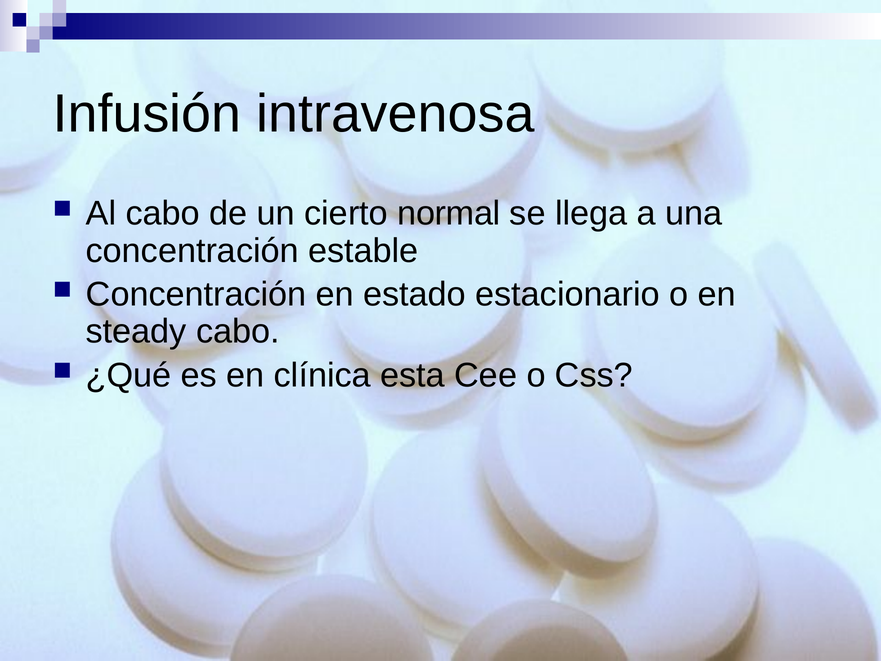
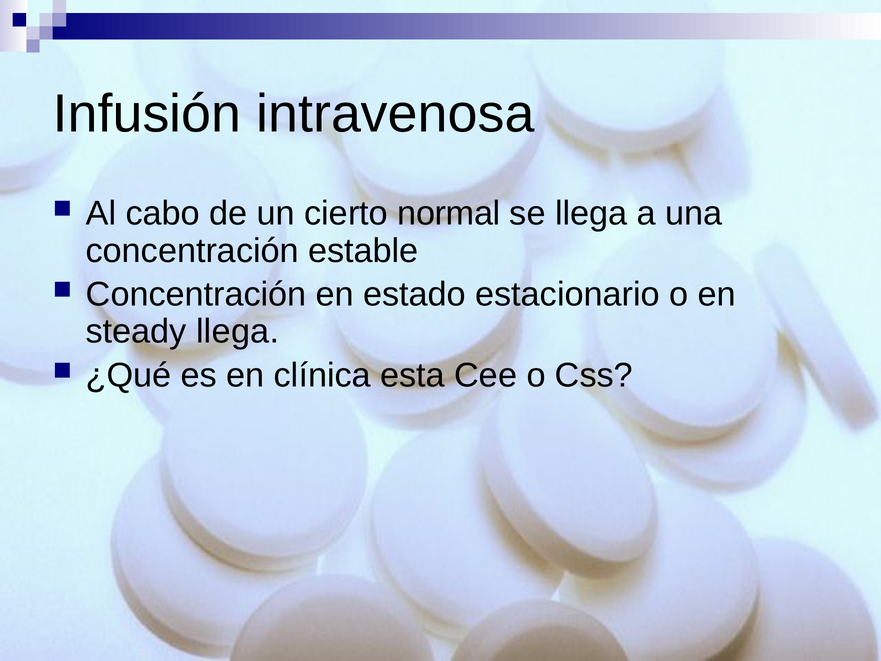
steady cabo: cabo -> llega
